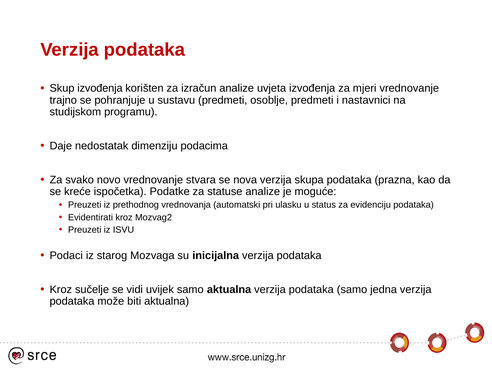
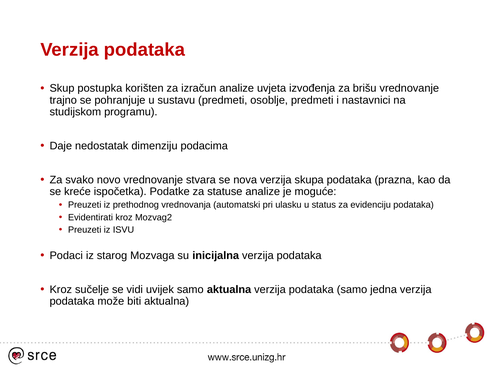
Skup izvođenja: izvođenja -> postupka
mjeri: mjeri -> brišu
